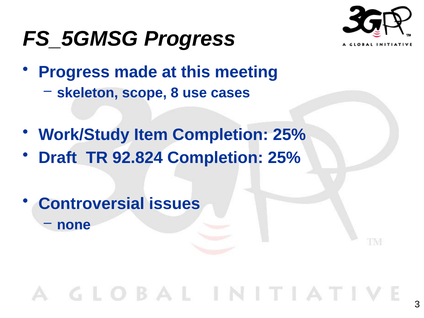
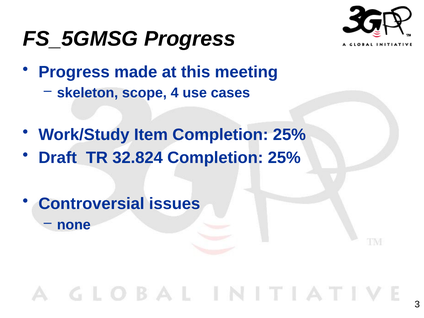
8: 8 -> 4
92.824: 92.824 -> 32.824
